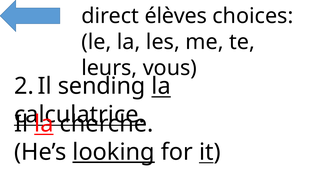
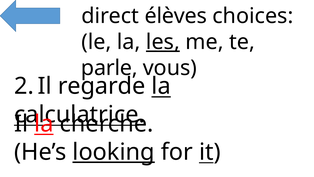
les underline: none -> present
leurs: leurs -> parle
sending: sending -> regarde
